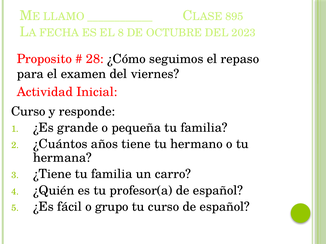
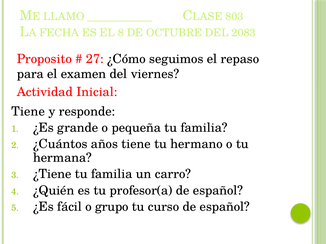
895: 895 -> 803
2023: 2023 -> 2083
28: 28 -> 27
Curso at (28, 112): Curso -> Tiene
